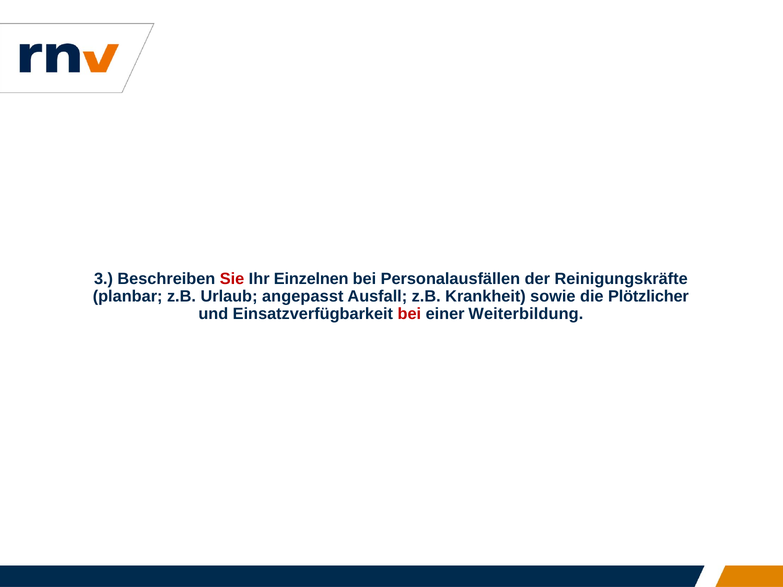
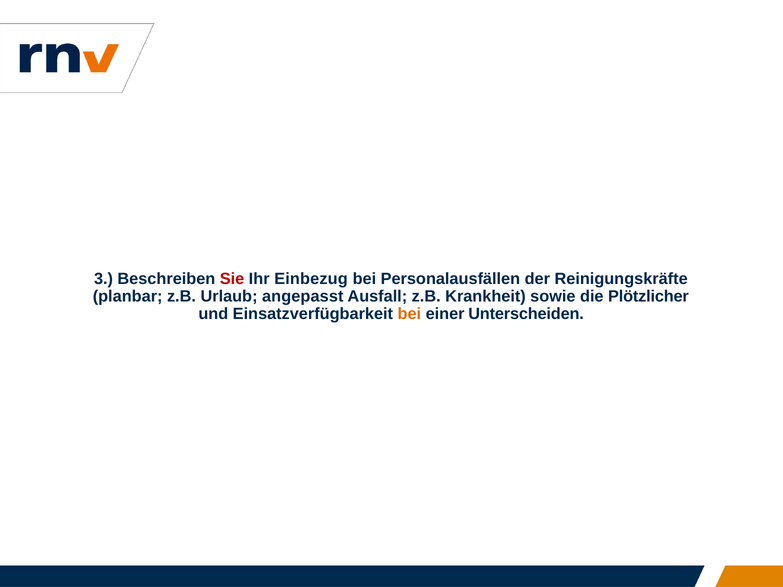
Einzelnen: Einzelnen -> Einbezug
bei at (409, 314) colour: red -> orange
Weiterbildung: Weiterbildung -> Unterscheiden
